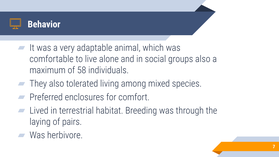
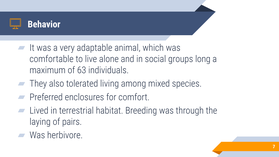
groups also: also -> long
58: 58 -> 63
